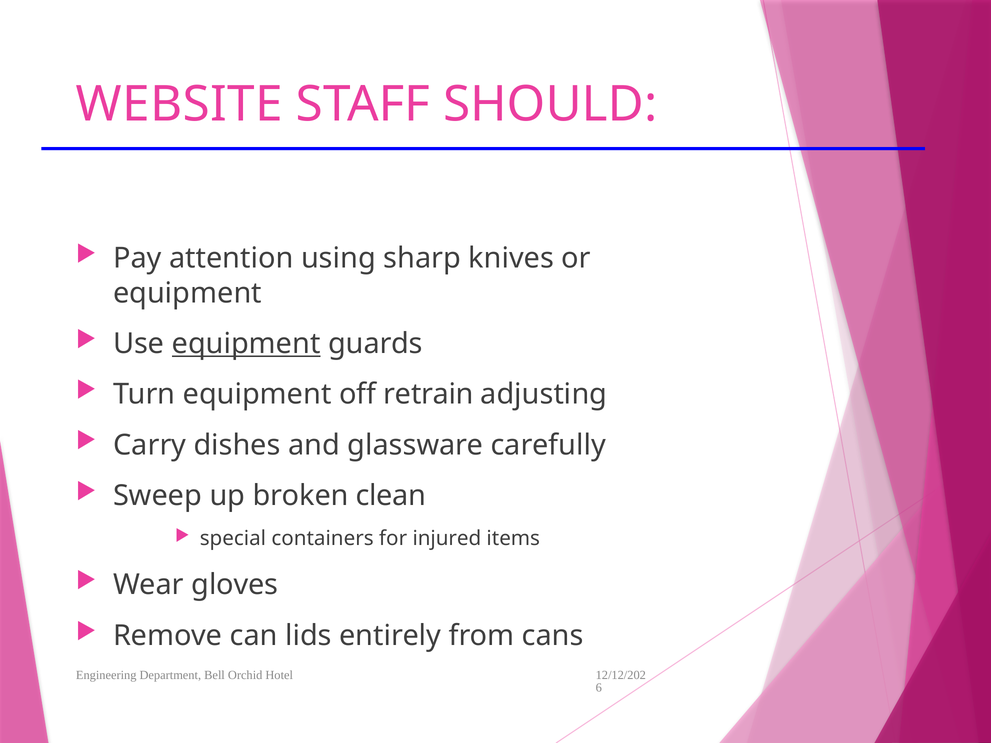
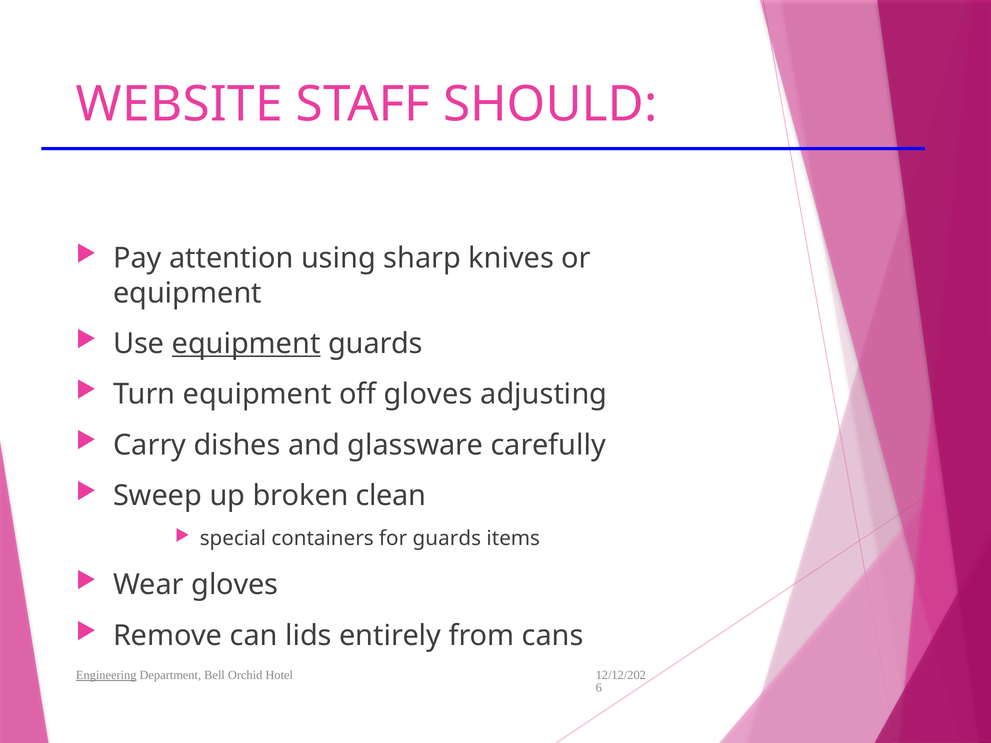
off retrain: retrain -> gloves
for injured: injured -> guards
Engineering underline: none -> present
